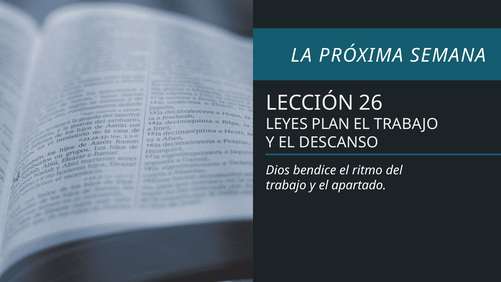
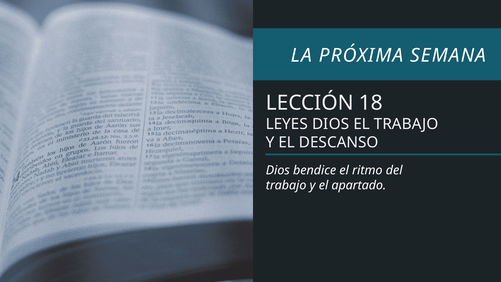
26: 26 -> 18
LEYES PLAN: PLAN -> DIOS
